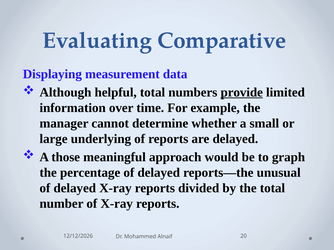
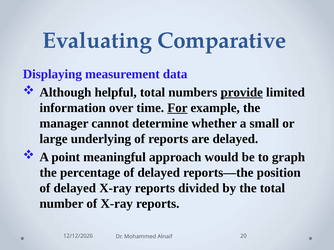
For underline: none -> present
those: those -> point
unusual: unusual -> position
